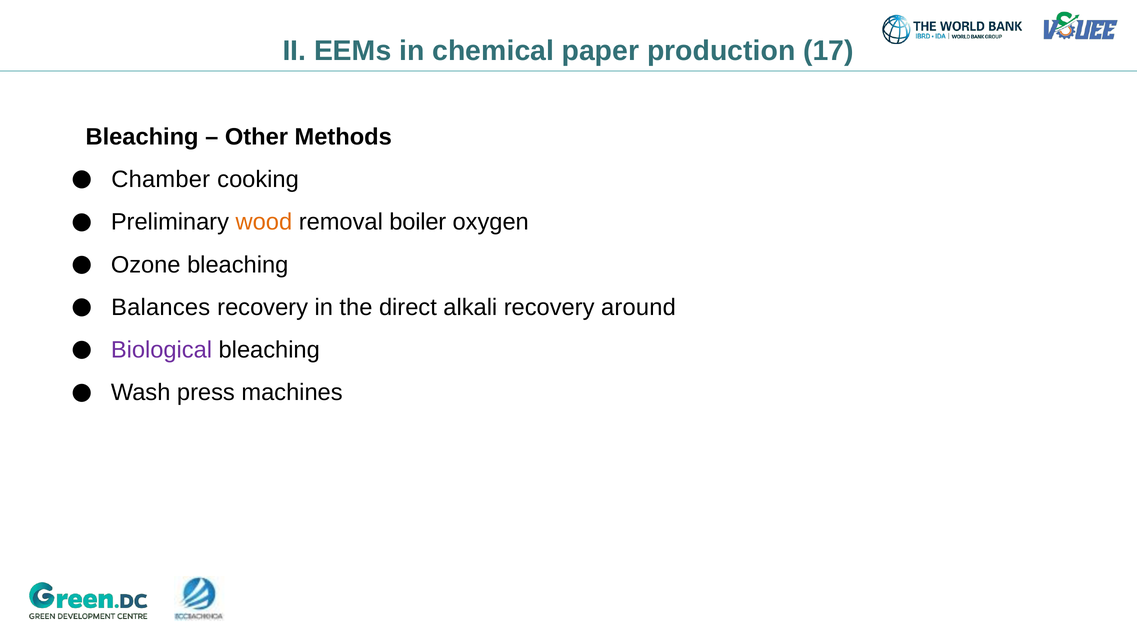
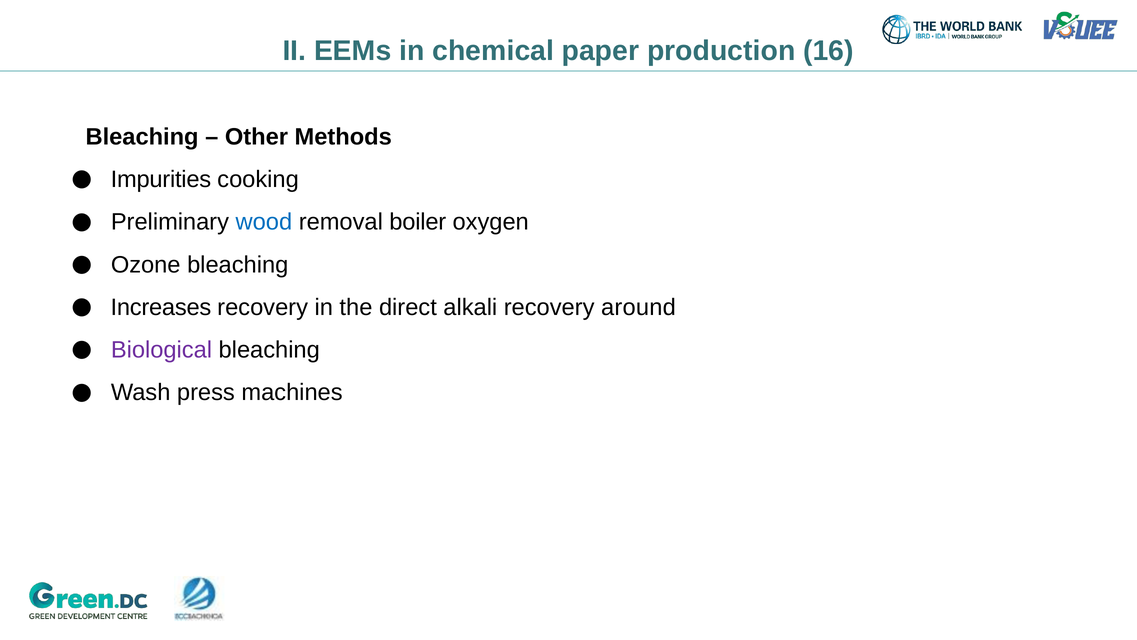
17: 17 -> 16
Chamber: Chamber -> Impurities
wood colour: orange -> blue
Balances: Balances -> Increases
